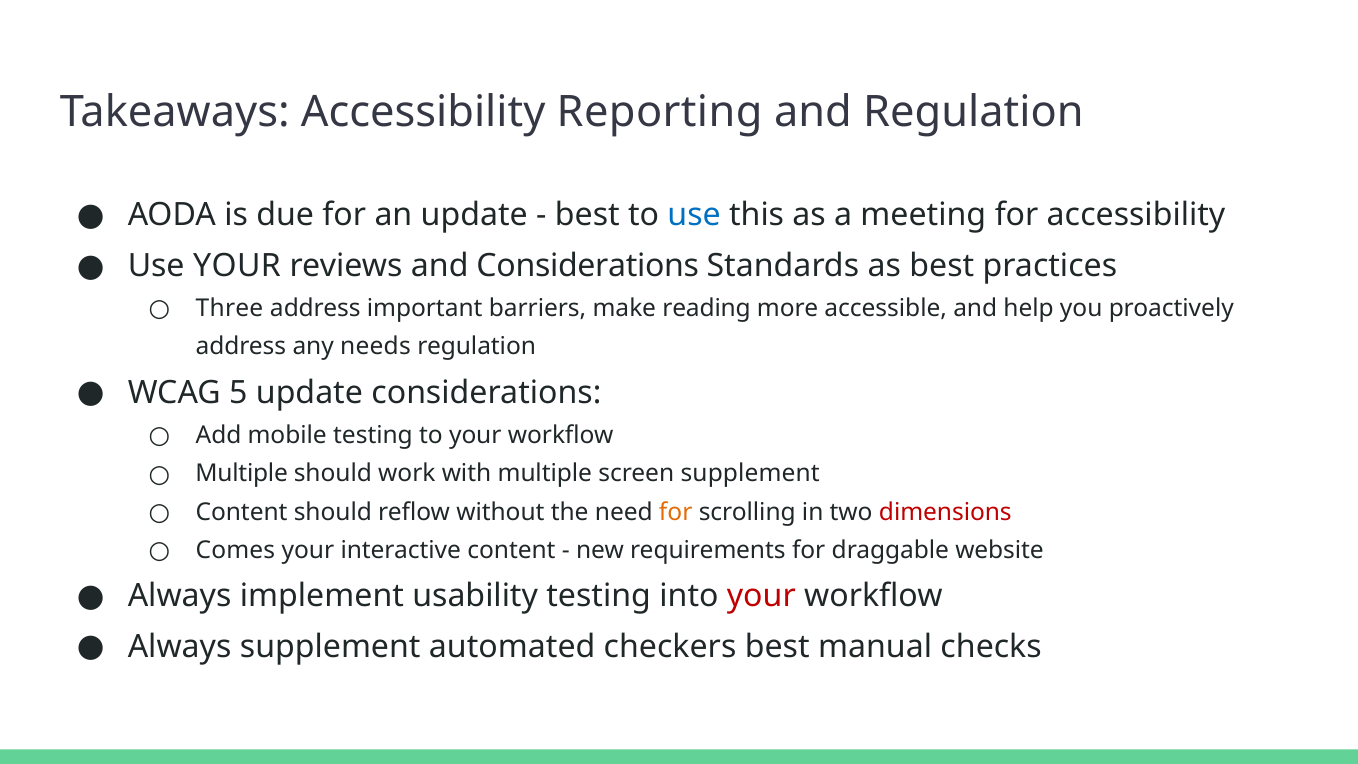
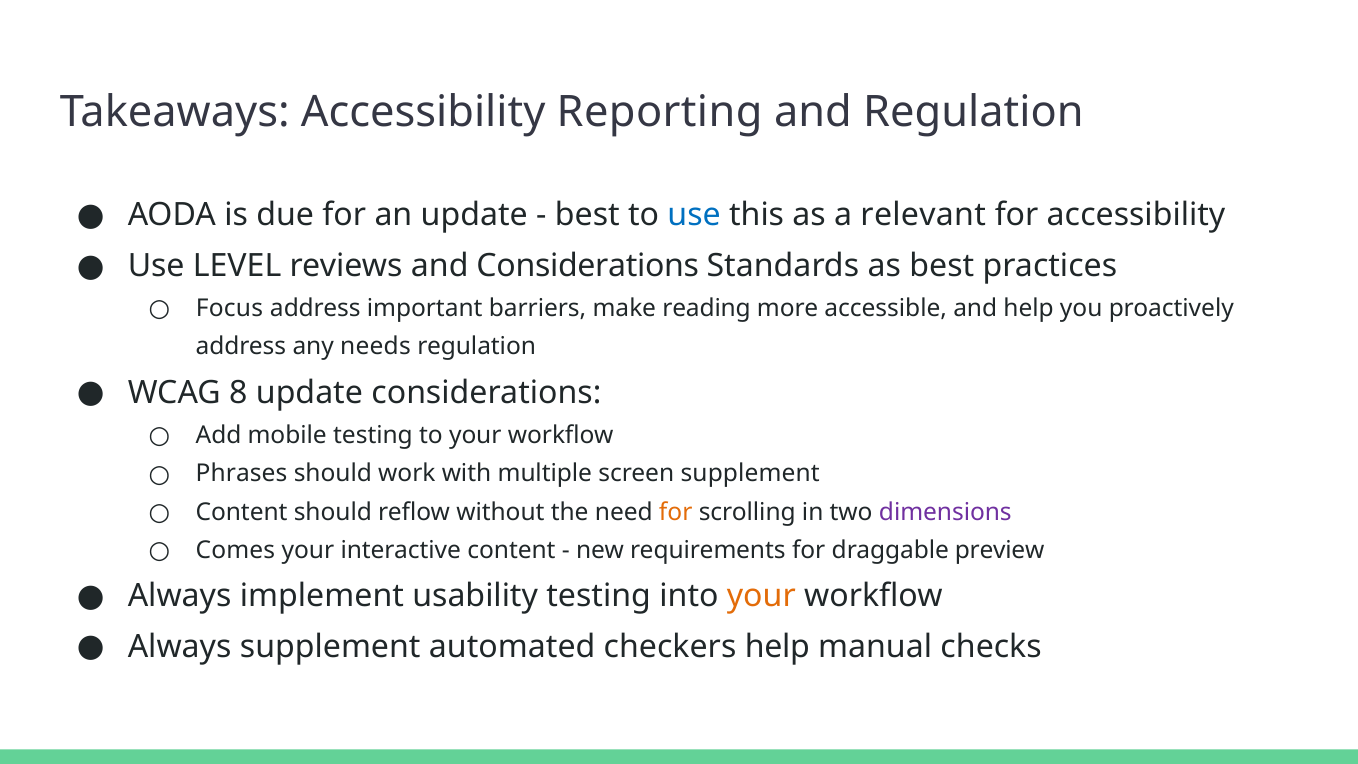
meeting: meeting -> relevant
Use YOUR: YOUR -> LEVEL
Three: Three -> Focus
5: 5 -> 8
Multiple at (242, 474): Multiple -> Phrases
dimensions colour: red -> purple
website: website -> preview
your at (761, 596) colour: red -> orange
checkers best: best -> help
